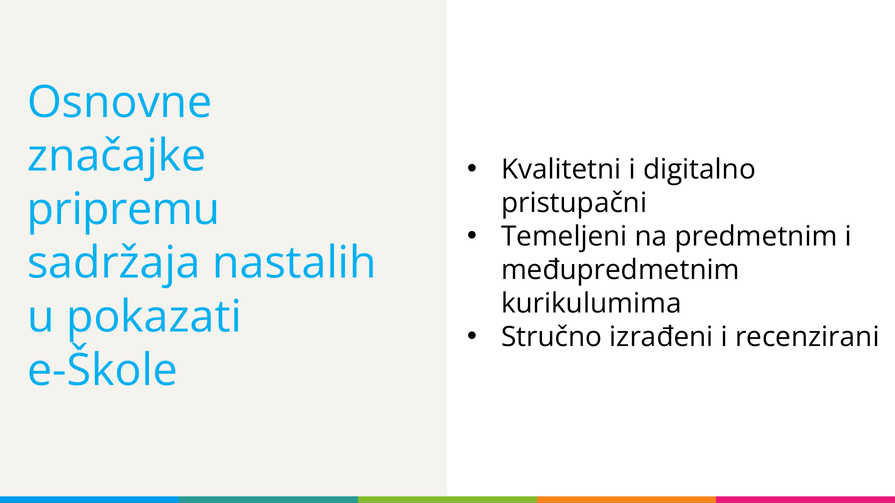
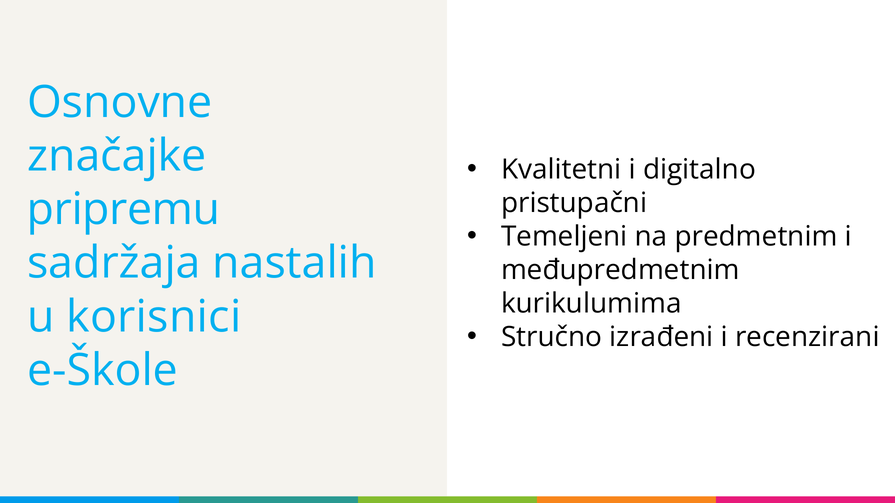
pokazati: pokazati -> korisnici
